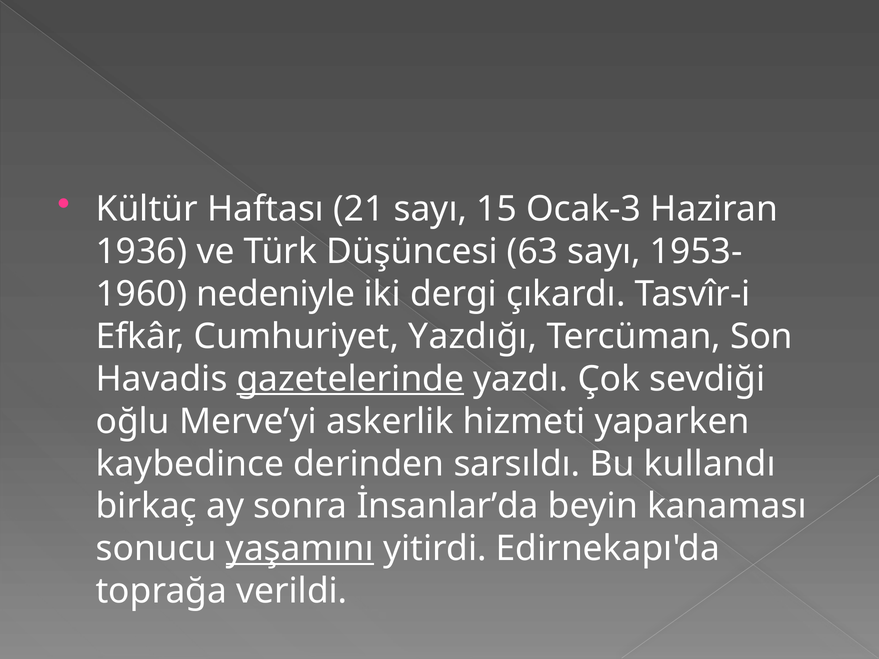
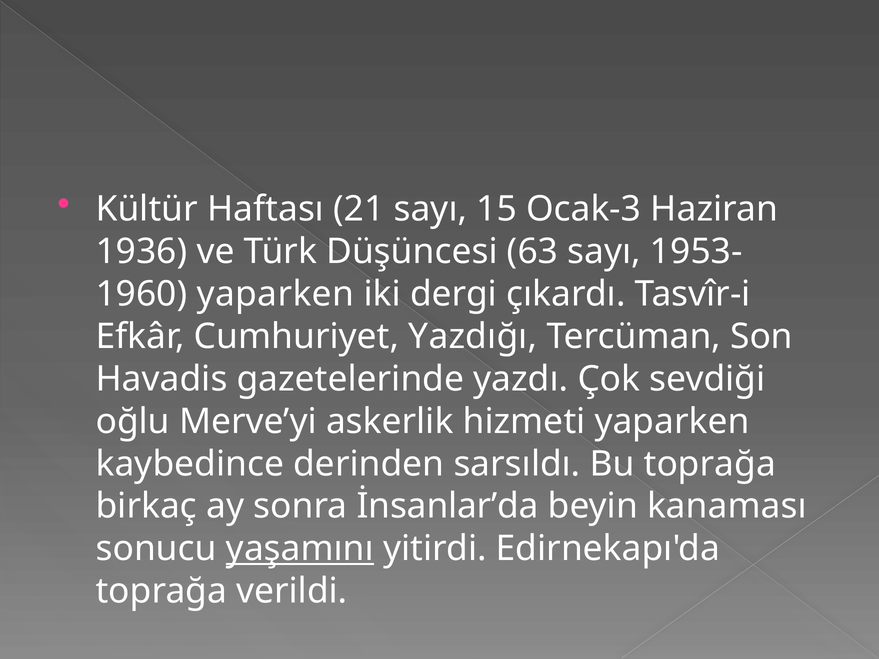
nedeniyle at (276, 294): nedeniyle -> yaparken
gazetelerinde underline: present -> none
Bu kullandı: kullandı -> toprağa
